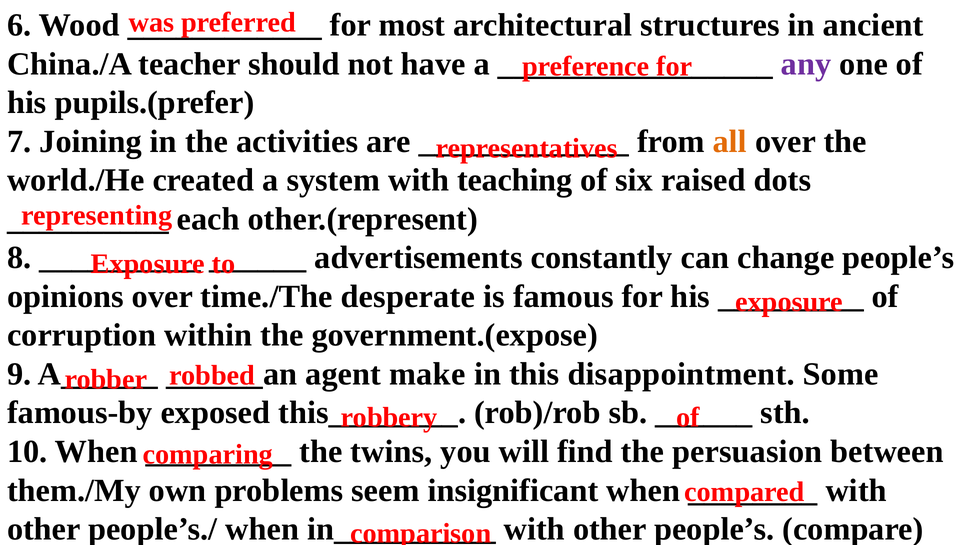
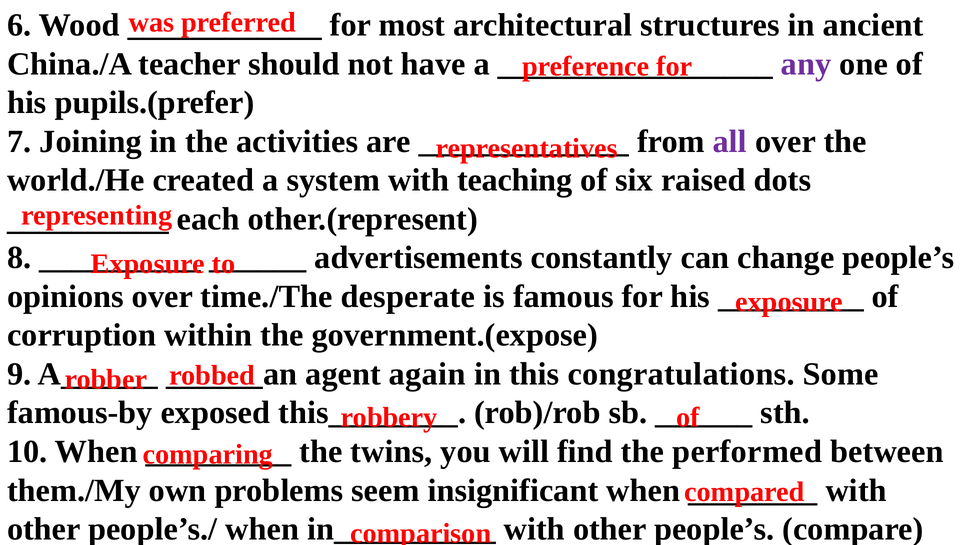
all colour: orange -> purple
make: make -> again
disappointment: disappointment -> congratulations
persuasion: persuasion -> performed
